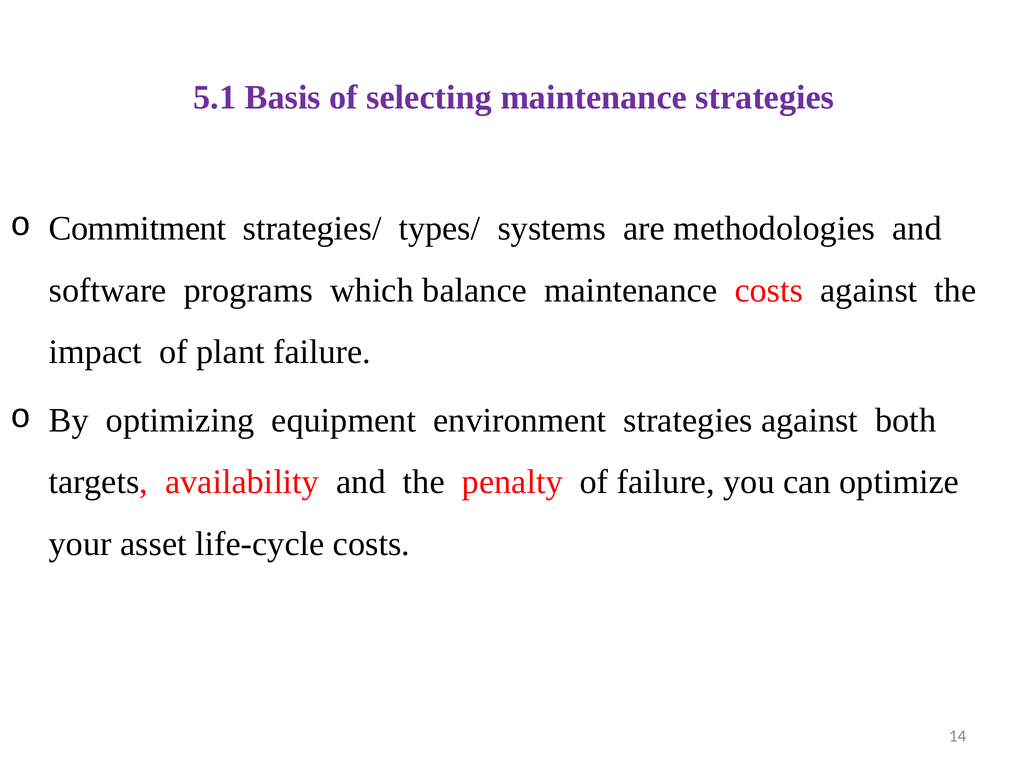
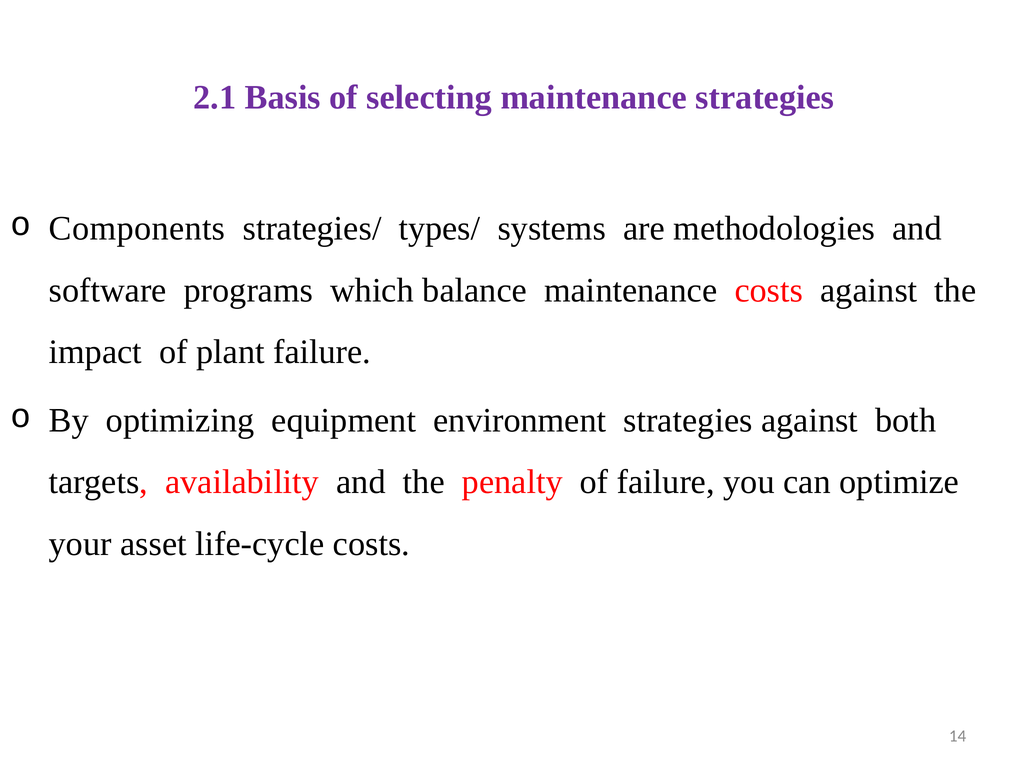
5.1: 5.1 -> 2.1
Commitment: Commitment -> Components
